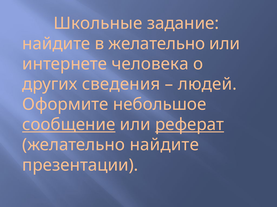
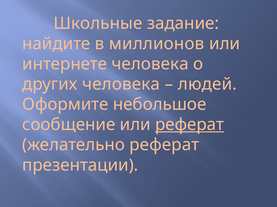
в желательно: желательно -> миллионов
других сведения: сведения -> человека
сообщение underline: present -> none
желательно найдите: найдите -> реферат
